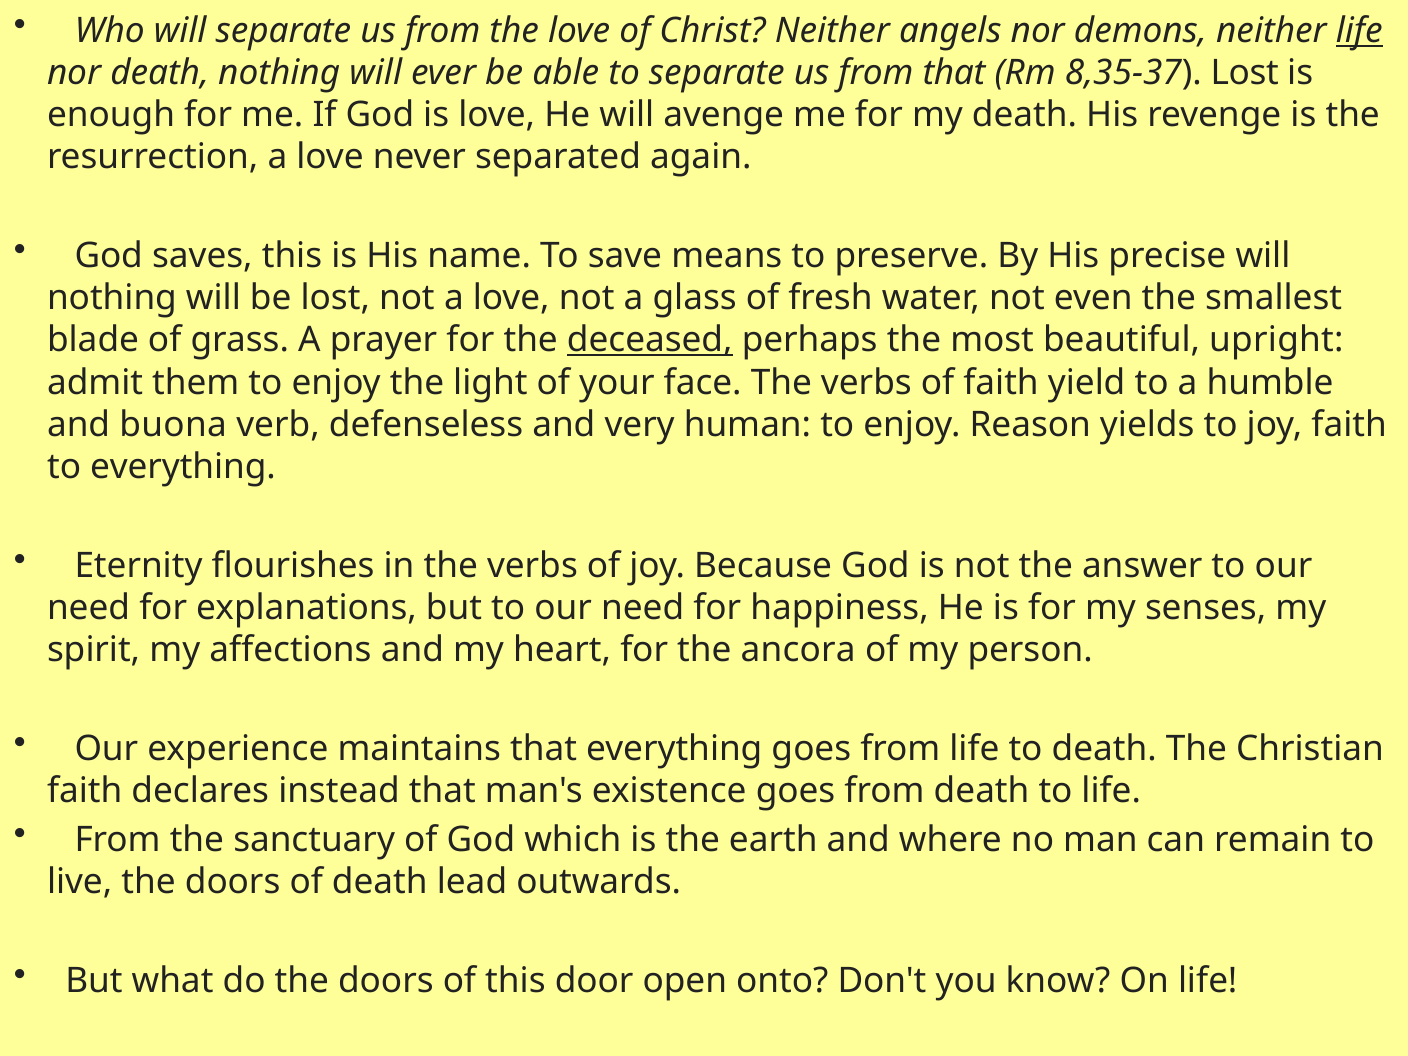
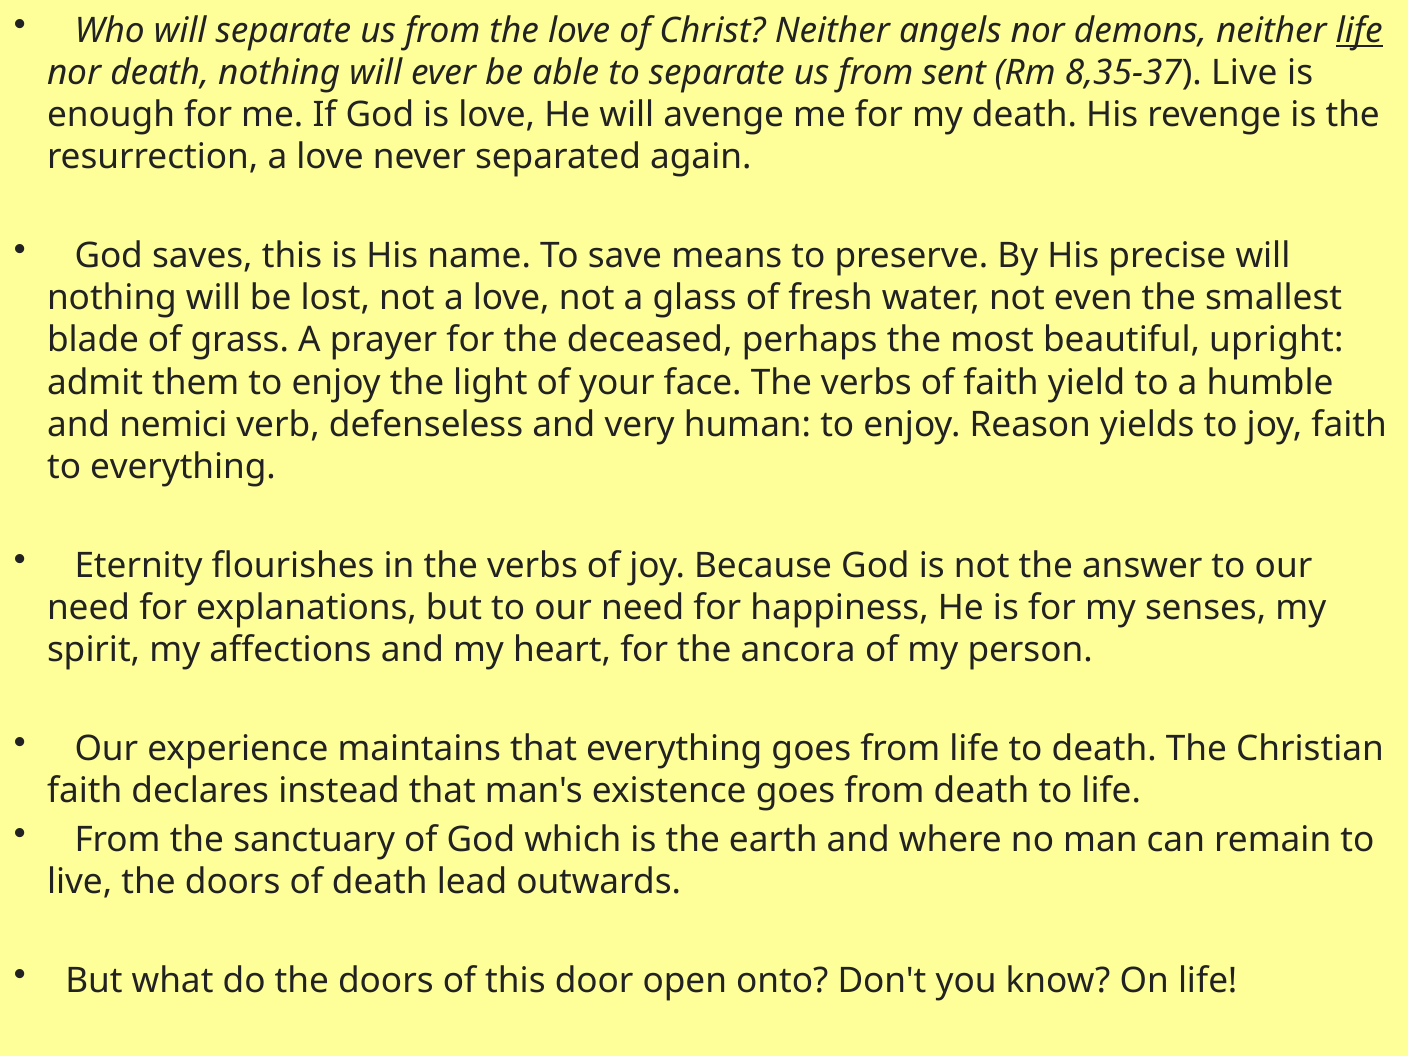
from that: that -> sent
8,35-37 Lost: Lost -> Live
deceased underline: present -> none
buona: buona -> nemici
